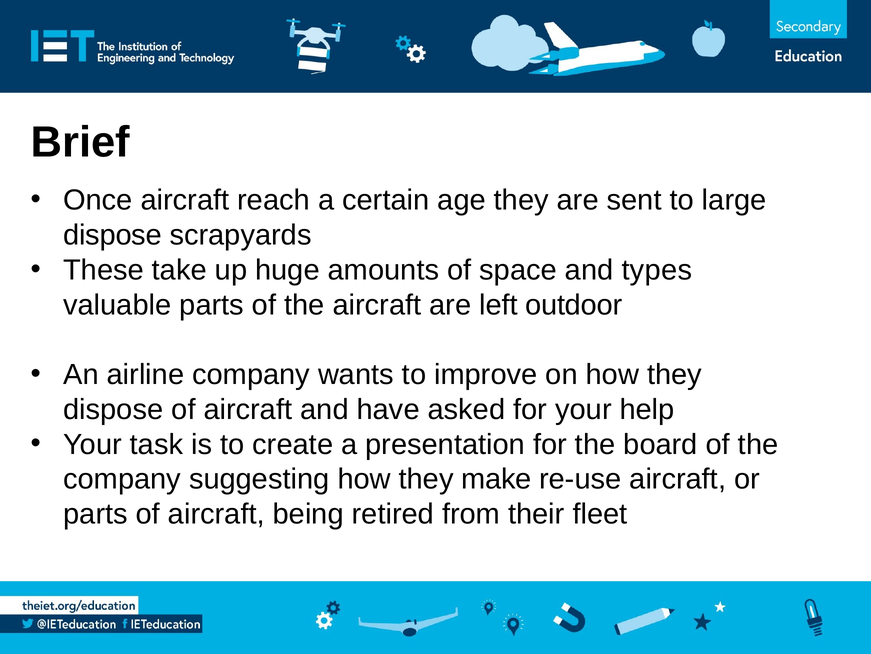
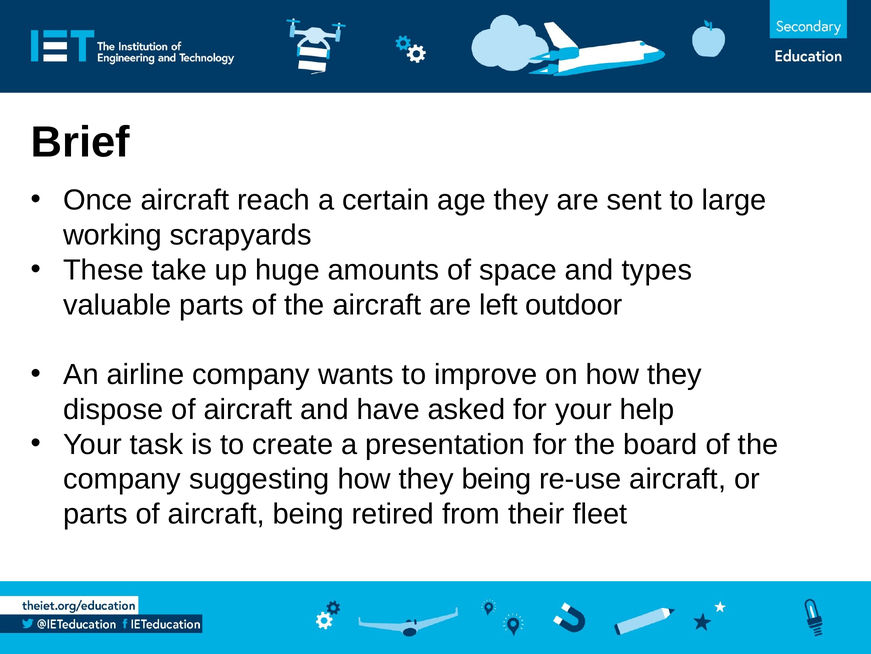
dispose at (113, 235): dispose -> working
they make: make -> being
